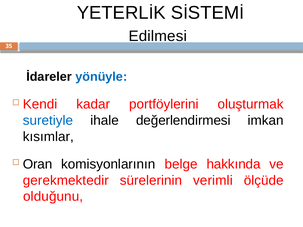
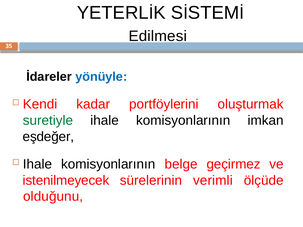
suretiyle colour: blue -> green
değerlendirmesi at (183, 121): değerlendirmesi -> komisyonlarının
kısımlar: kısımlar -> eşdeğer
Oran at (38, 164): Oran -> Ihale
hakkında: hakkında -> geçirmez
gerekmektedir: gerekmektedir -> istenilmeyecek
